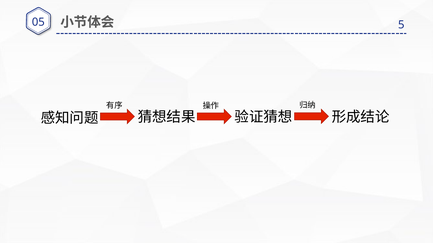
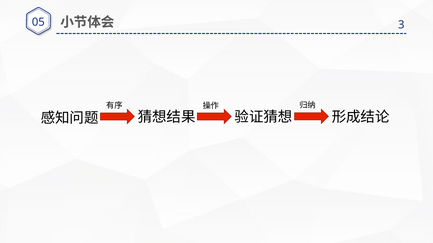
5: 5 -> 3
